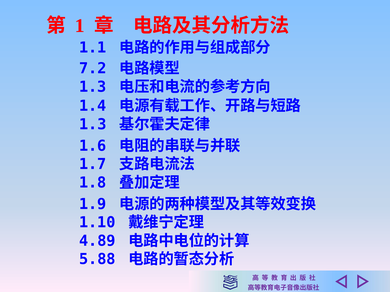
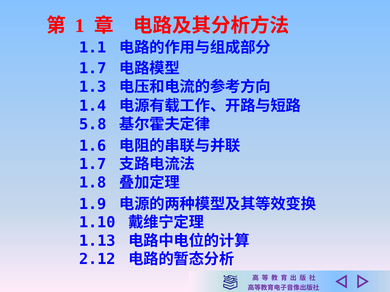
7.2 at (93, 69): 7.2 -> 1.7
1.3 at (93, 125): 1.3 -> 5.8
4.89: 4.89 -> 1.13
5.88: 5.88 -> 2.12
